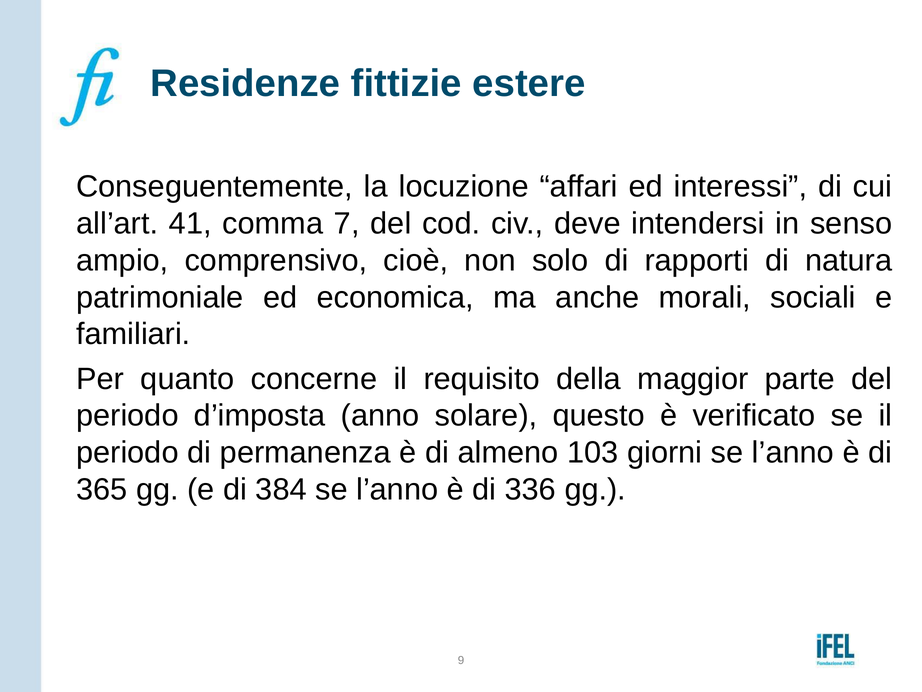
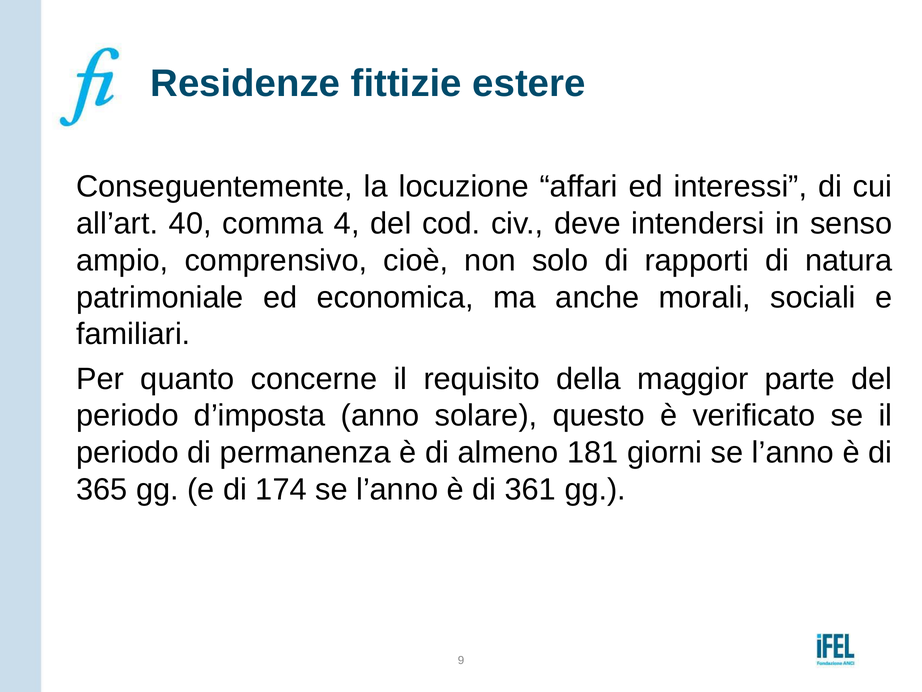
41: 41 -> 40
7: 7 -> 4
103: 103 -> 181
384: 384 -> 174
336: 336 -> 361
